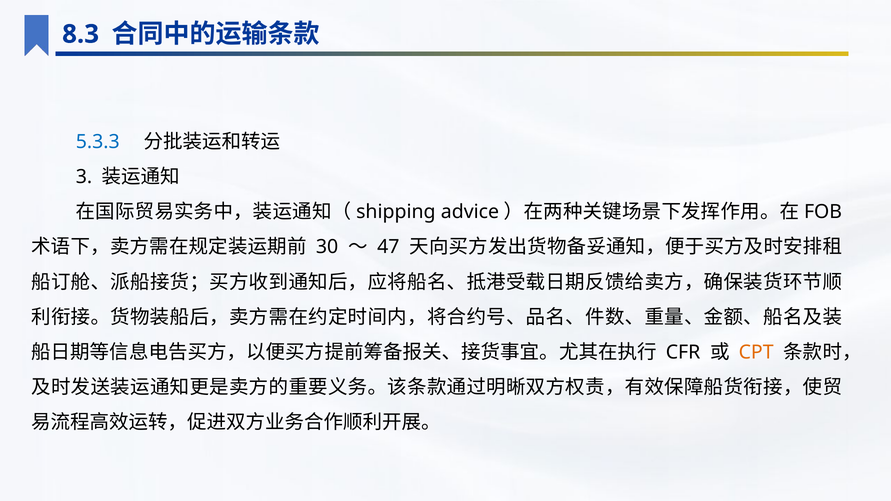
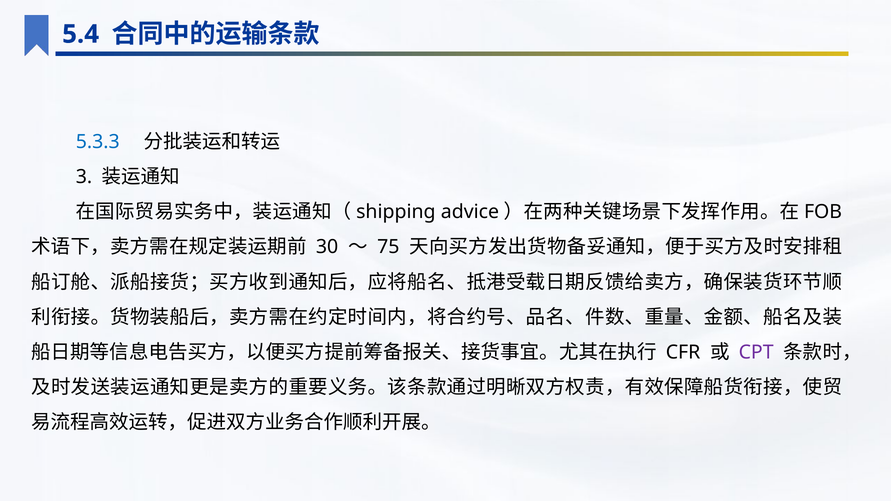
8.3: 8.3 -> 5.4
47: 47 -> 75
CPT colour: orange -> purple
